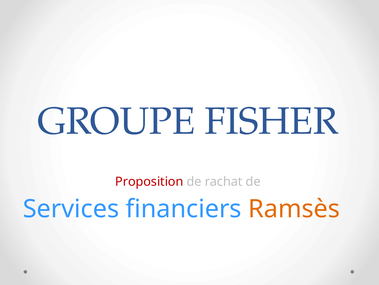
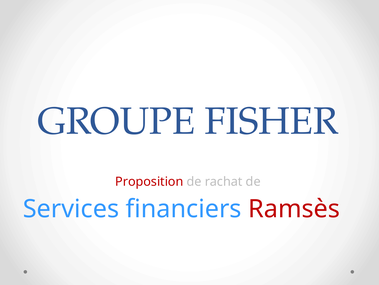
Ramsès colour: orange -> red
